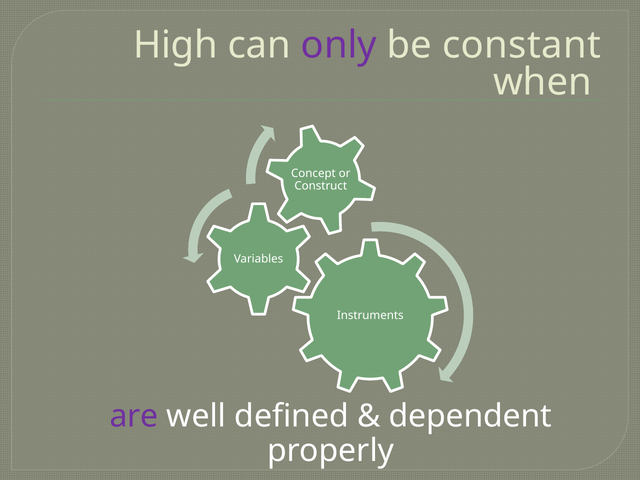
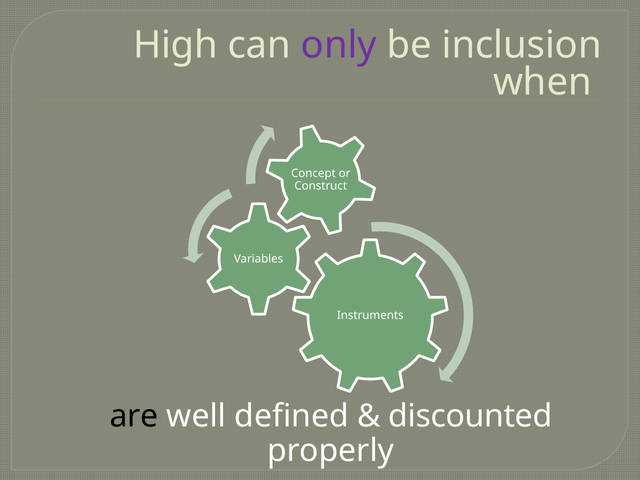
constant: constant -> inclusion
are colour: purple -> black
dependent: dependent -> discounted
